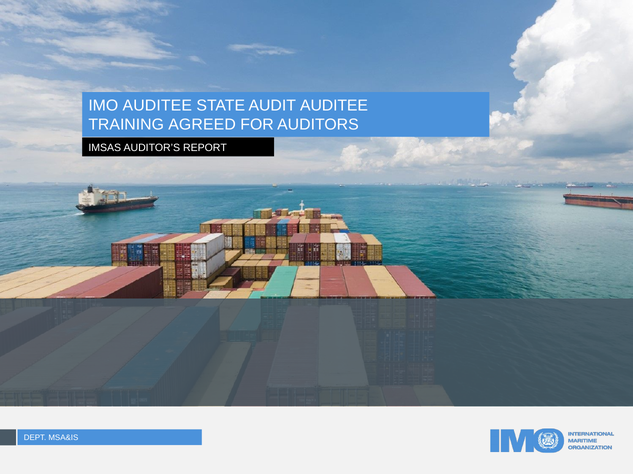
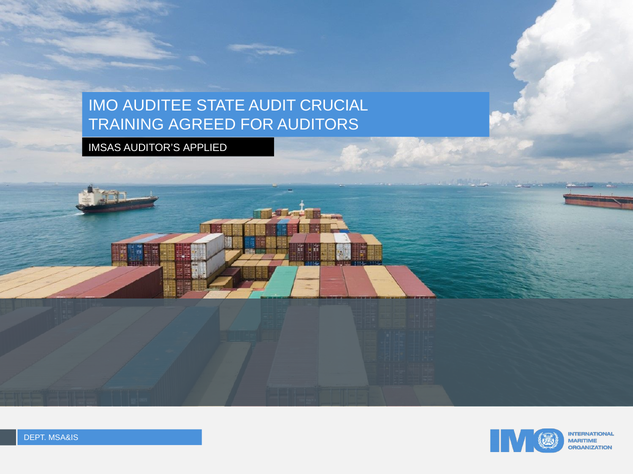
AUDIT AUDITEE: AUDITEE -> CRUCIAL
REPORT: REPORT -> APPLIED
